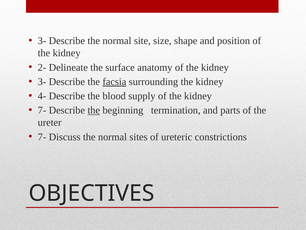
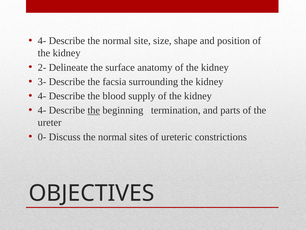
3- at (42, 41): 3- -> 4-
facsia underline: present -> none
7- at (42, 110): 7- -> 4-
7- at (42, 137): 7- -> 0-
